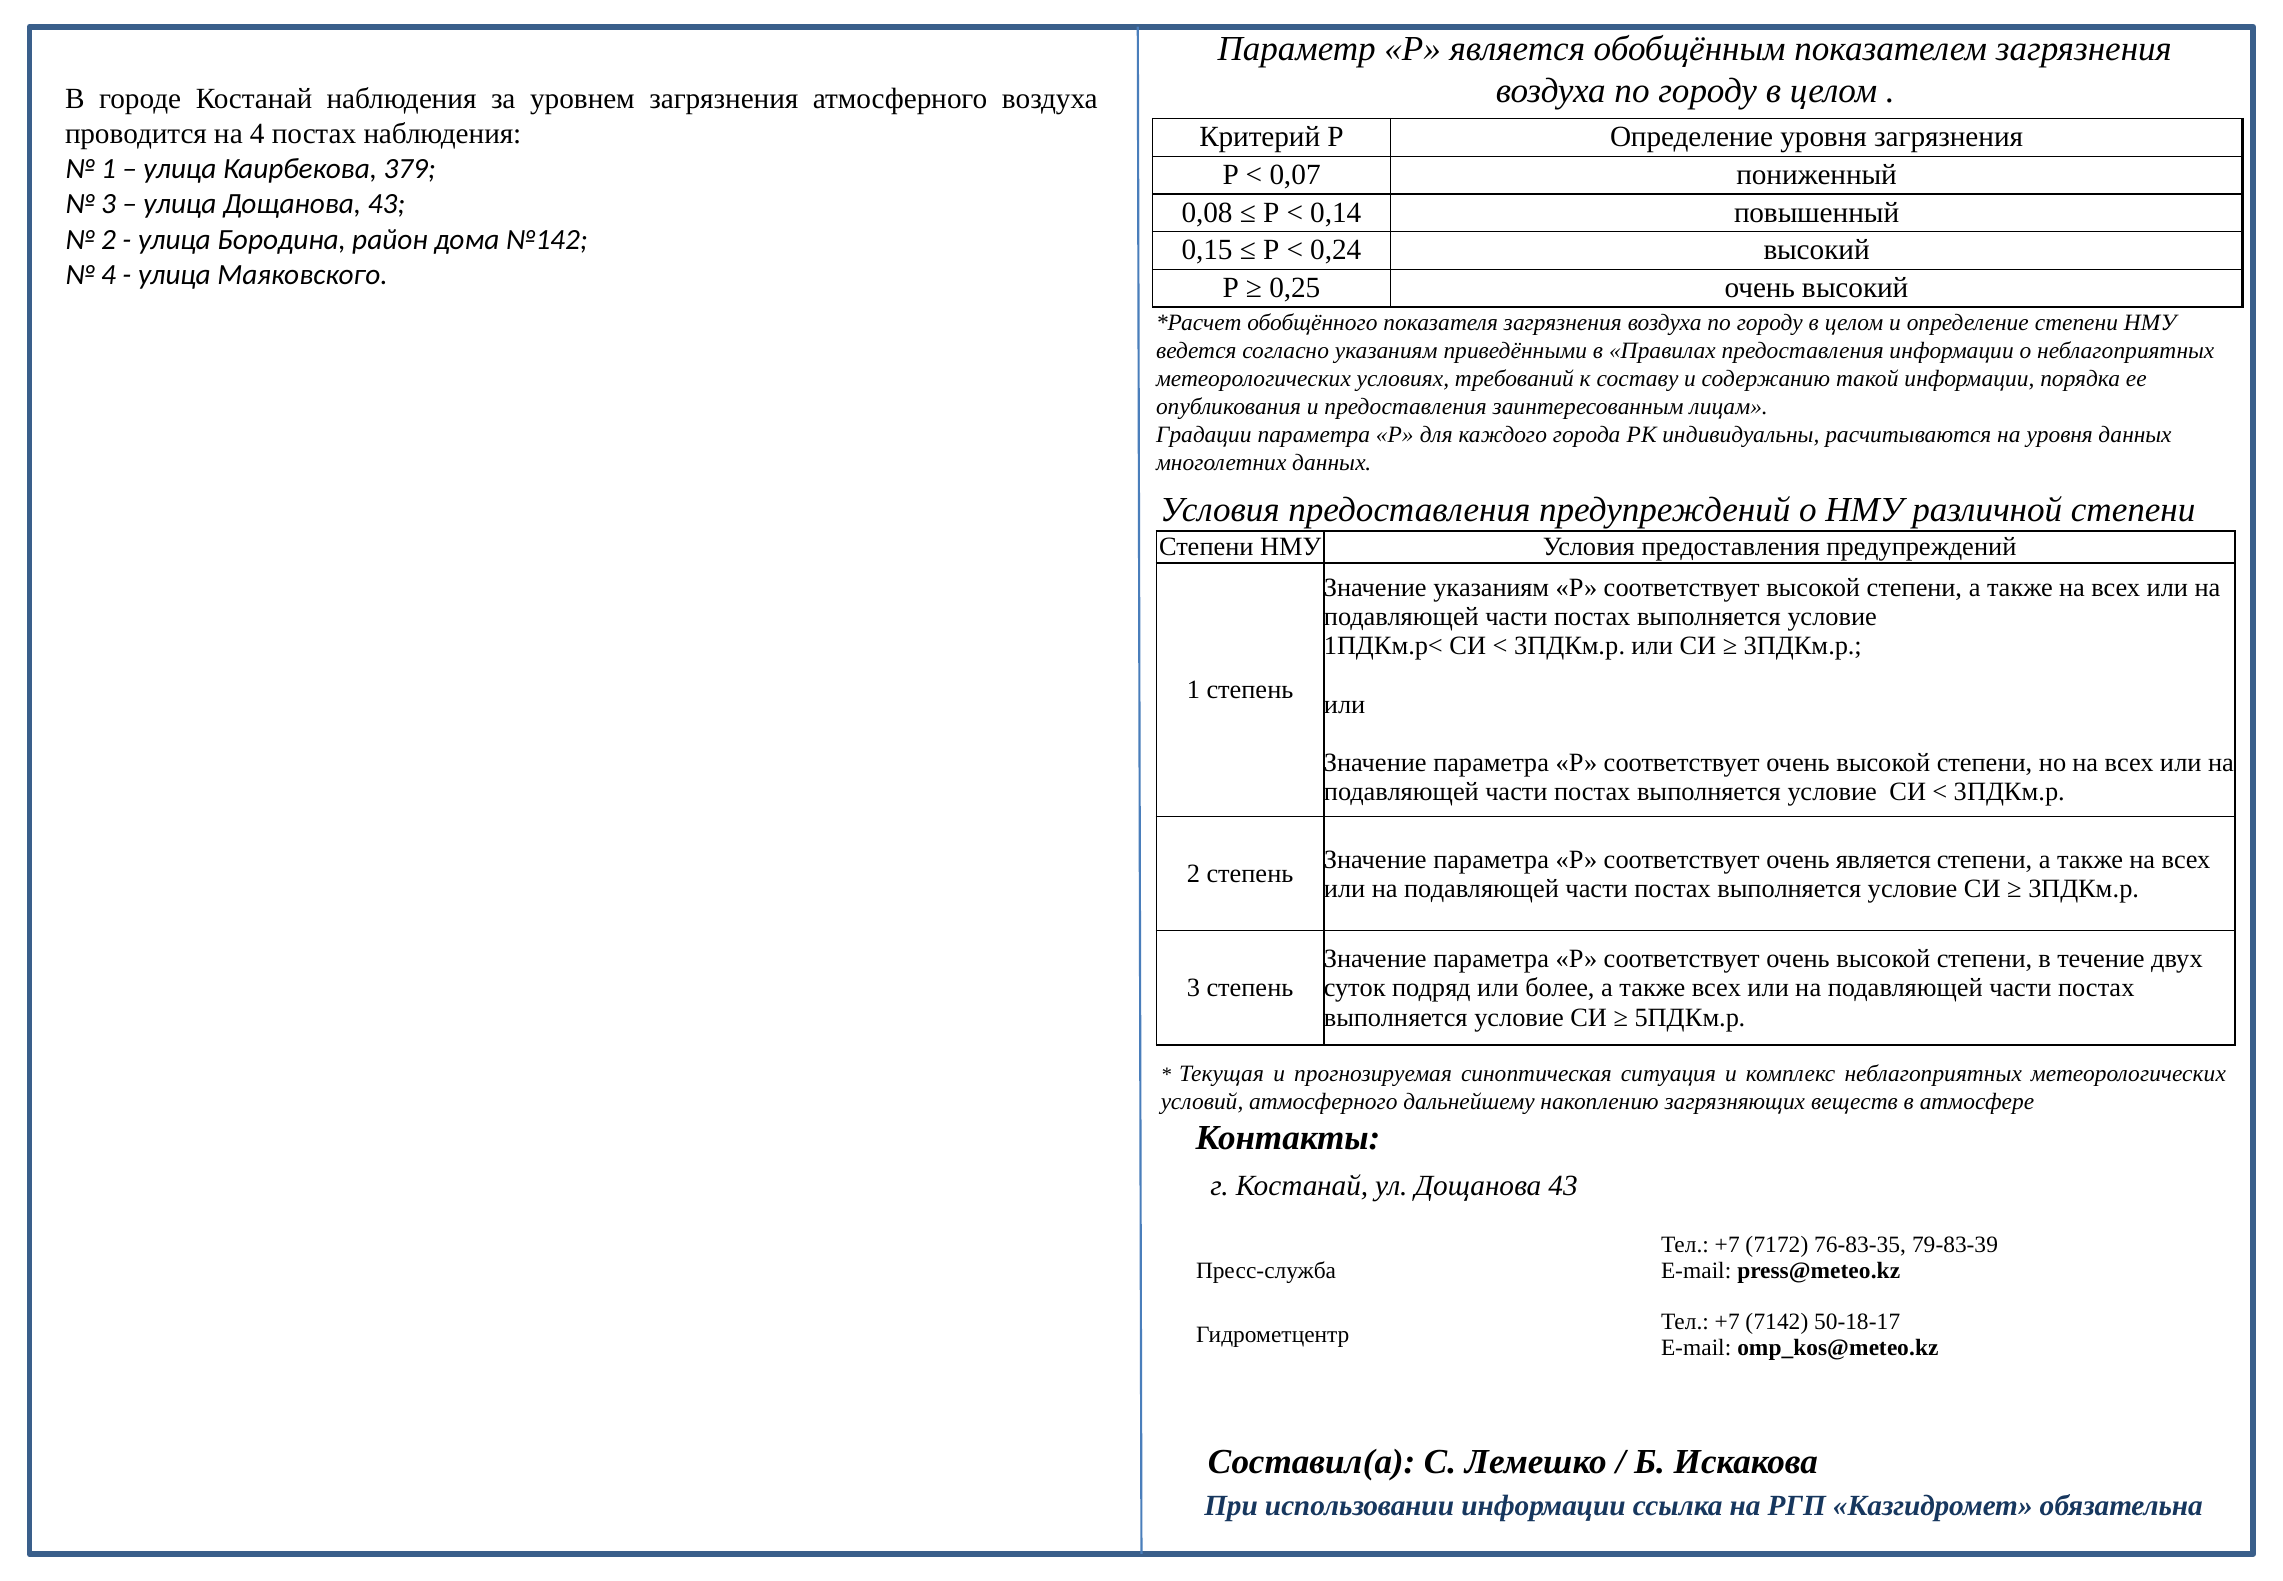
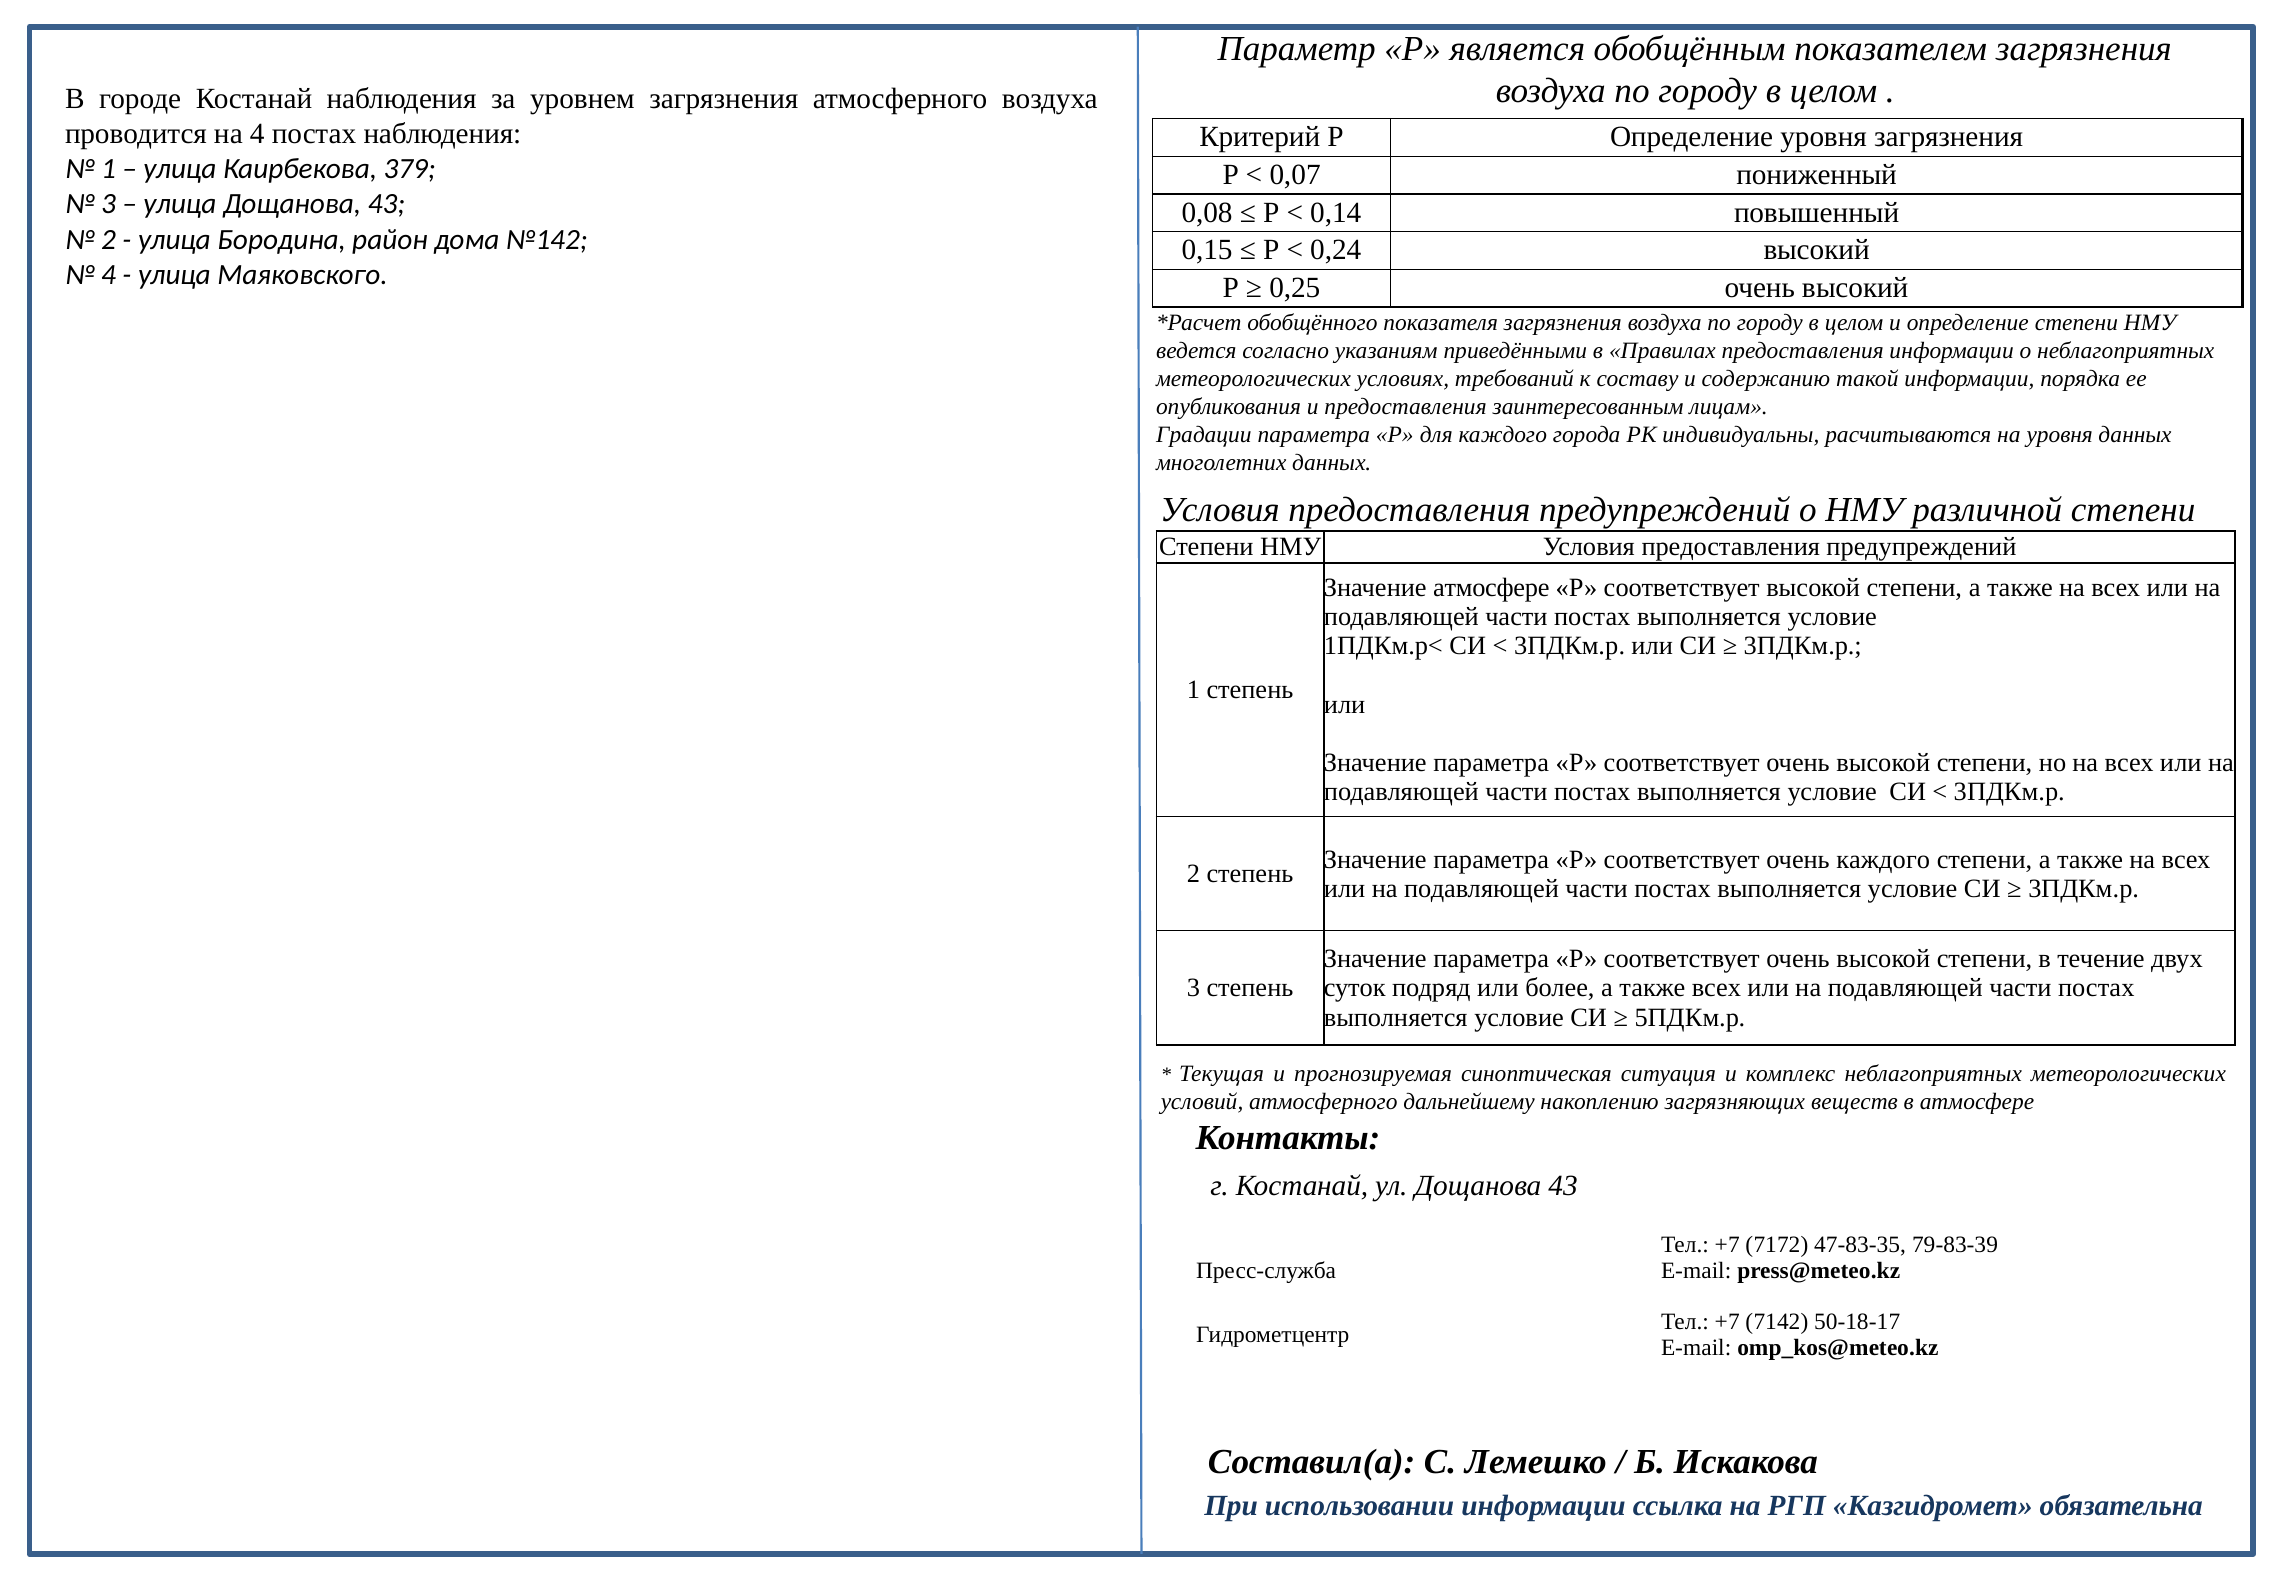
Значение указаниям: указаниям -> атмосфере
очень является: является -> каждого
76-83-35: 76-83-35 -> 47-83-35
